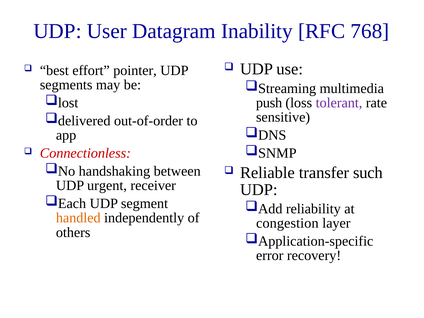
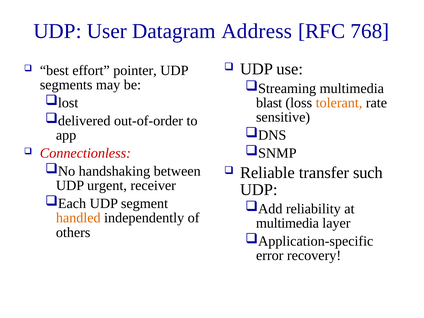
Inability: Inability -> Address
push: push -> blast
tolerant colour: purple -> orange
congestion at (287, 223): congestion -> multimedia
